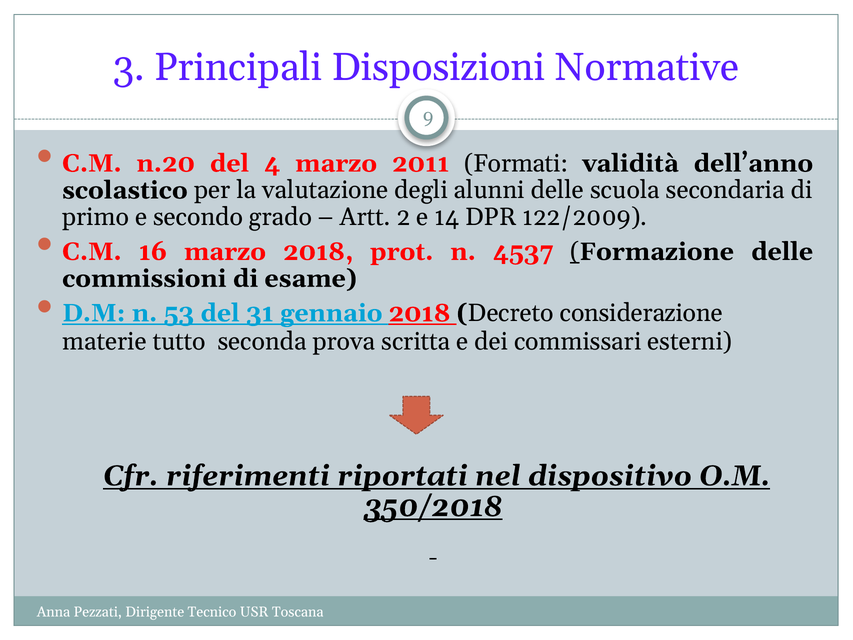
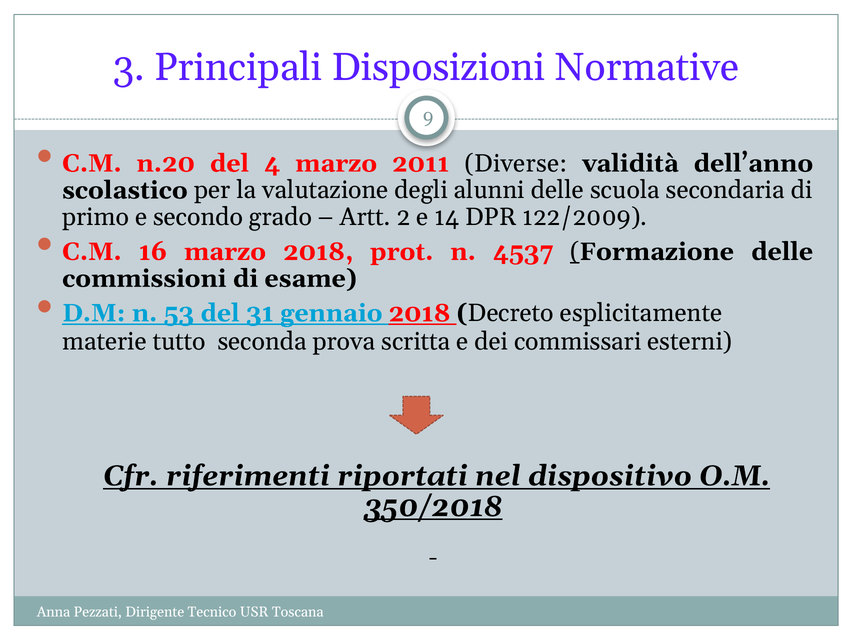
Formati: Formati -> Diverse
considerazione: considerazione -> esplicitamente
